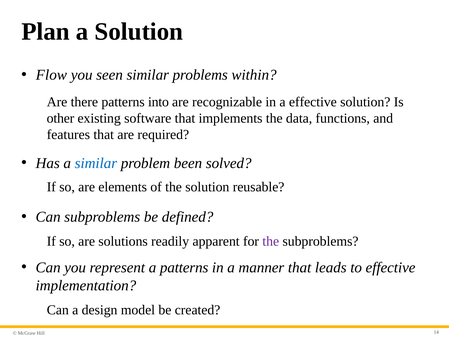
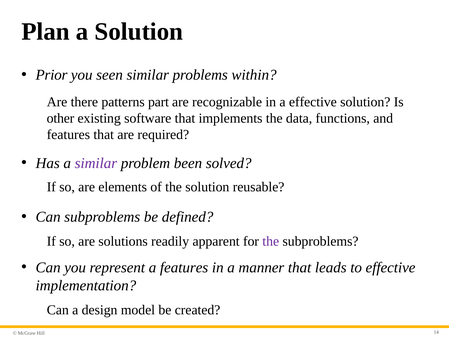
Flow: Flow -> Prior
into: into -> part
similar at (96, 163) colour: blue -> purple
a patterns: patterns -> features
